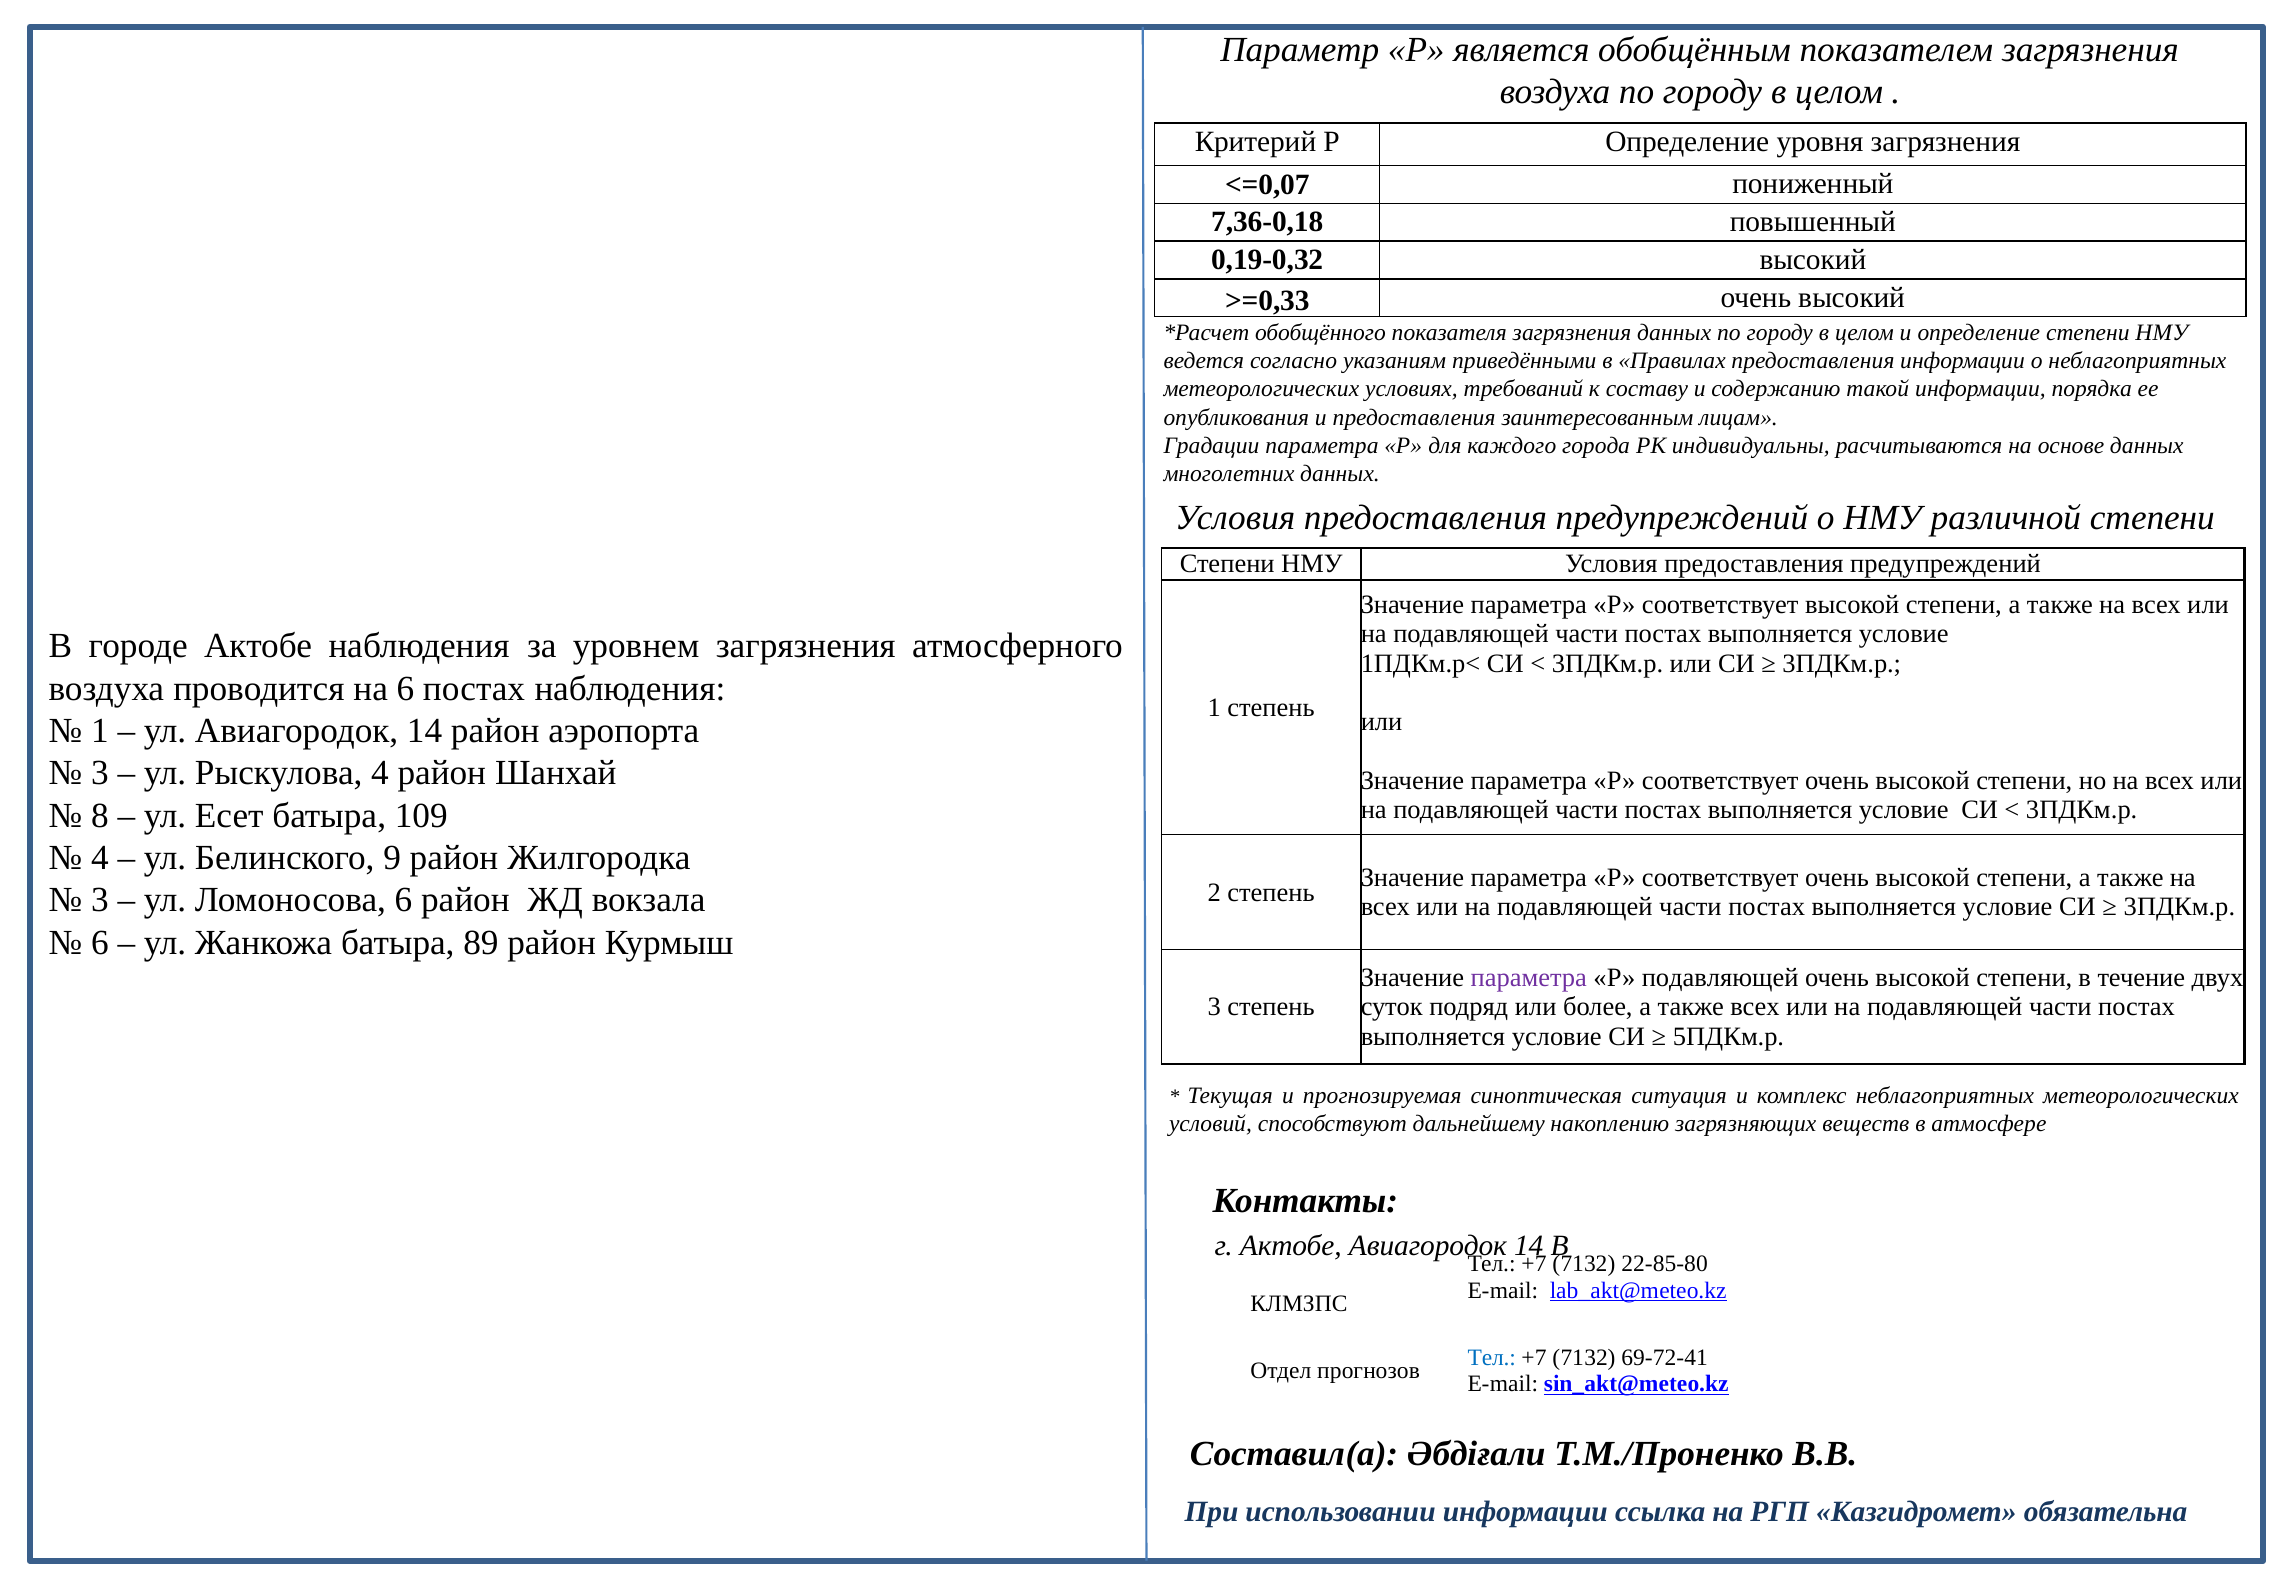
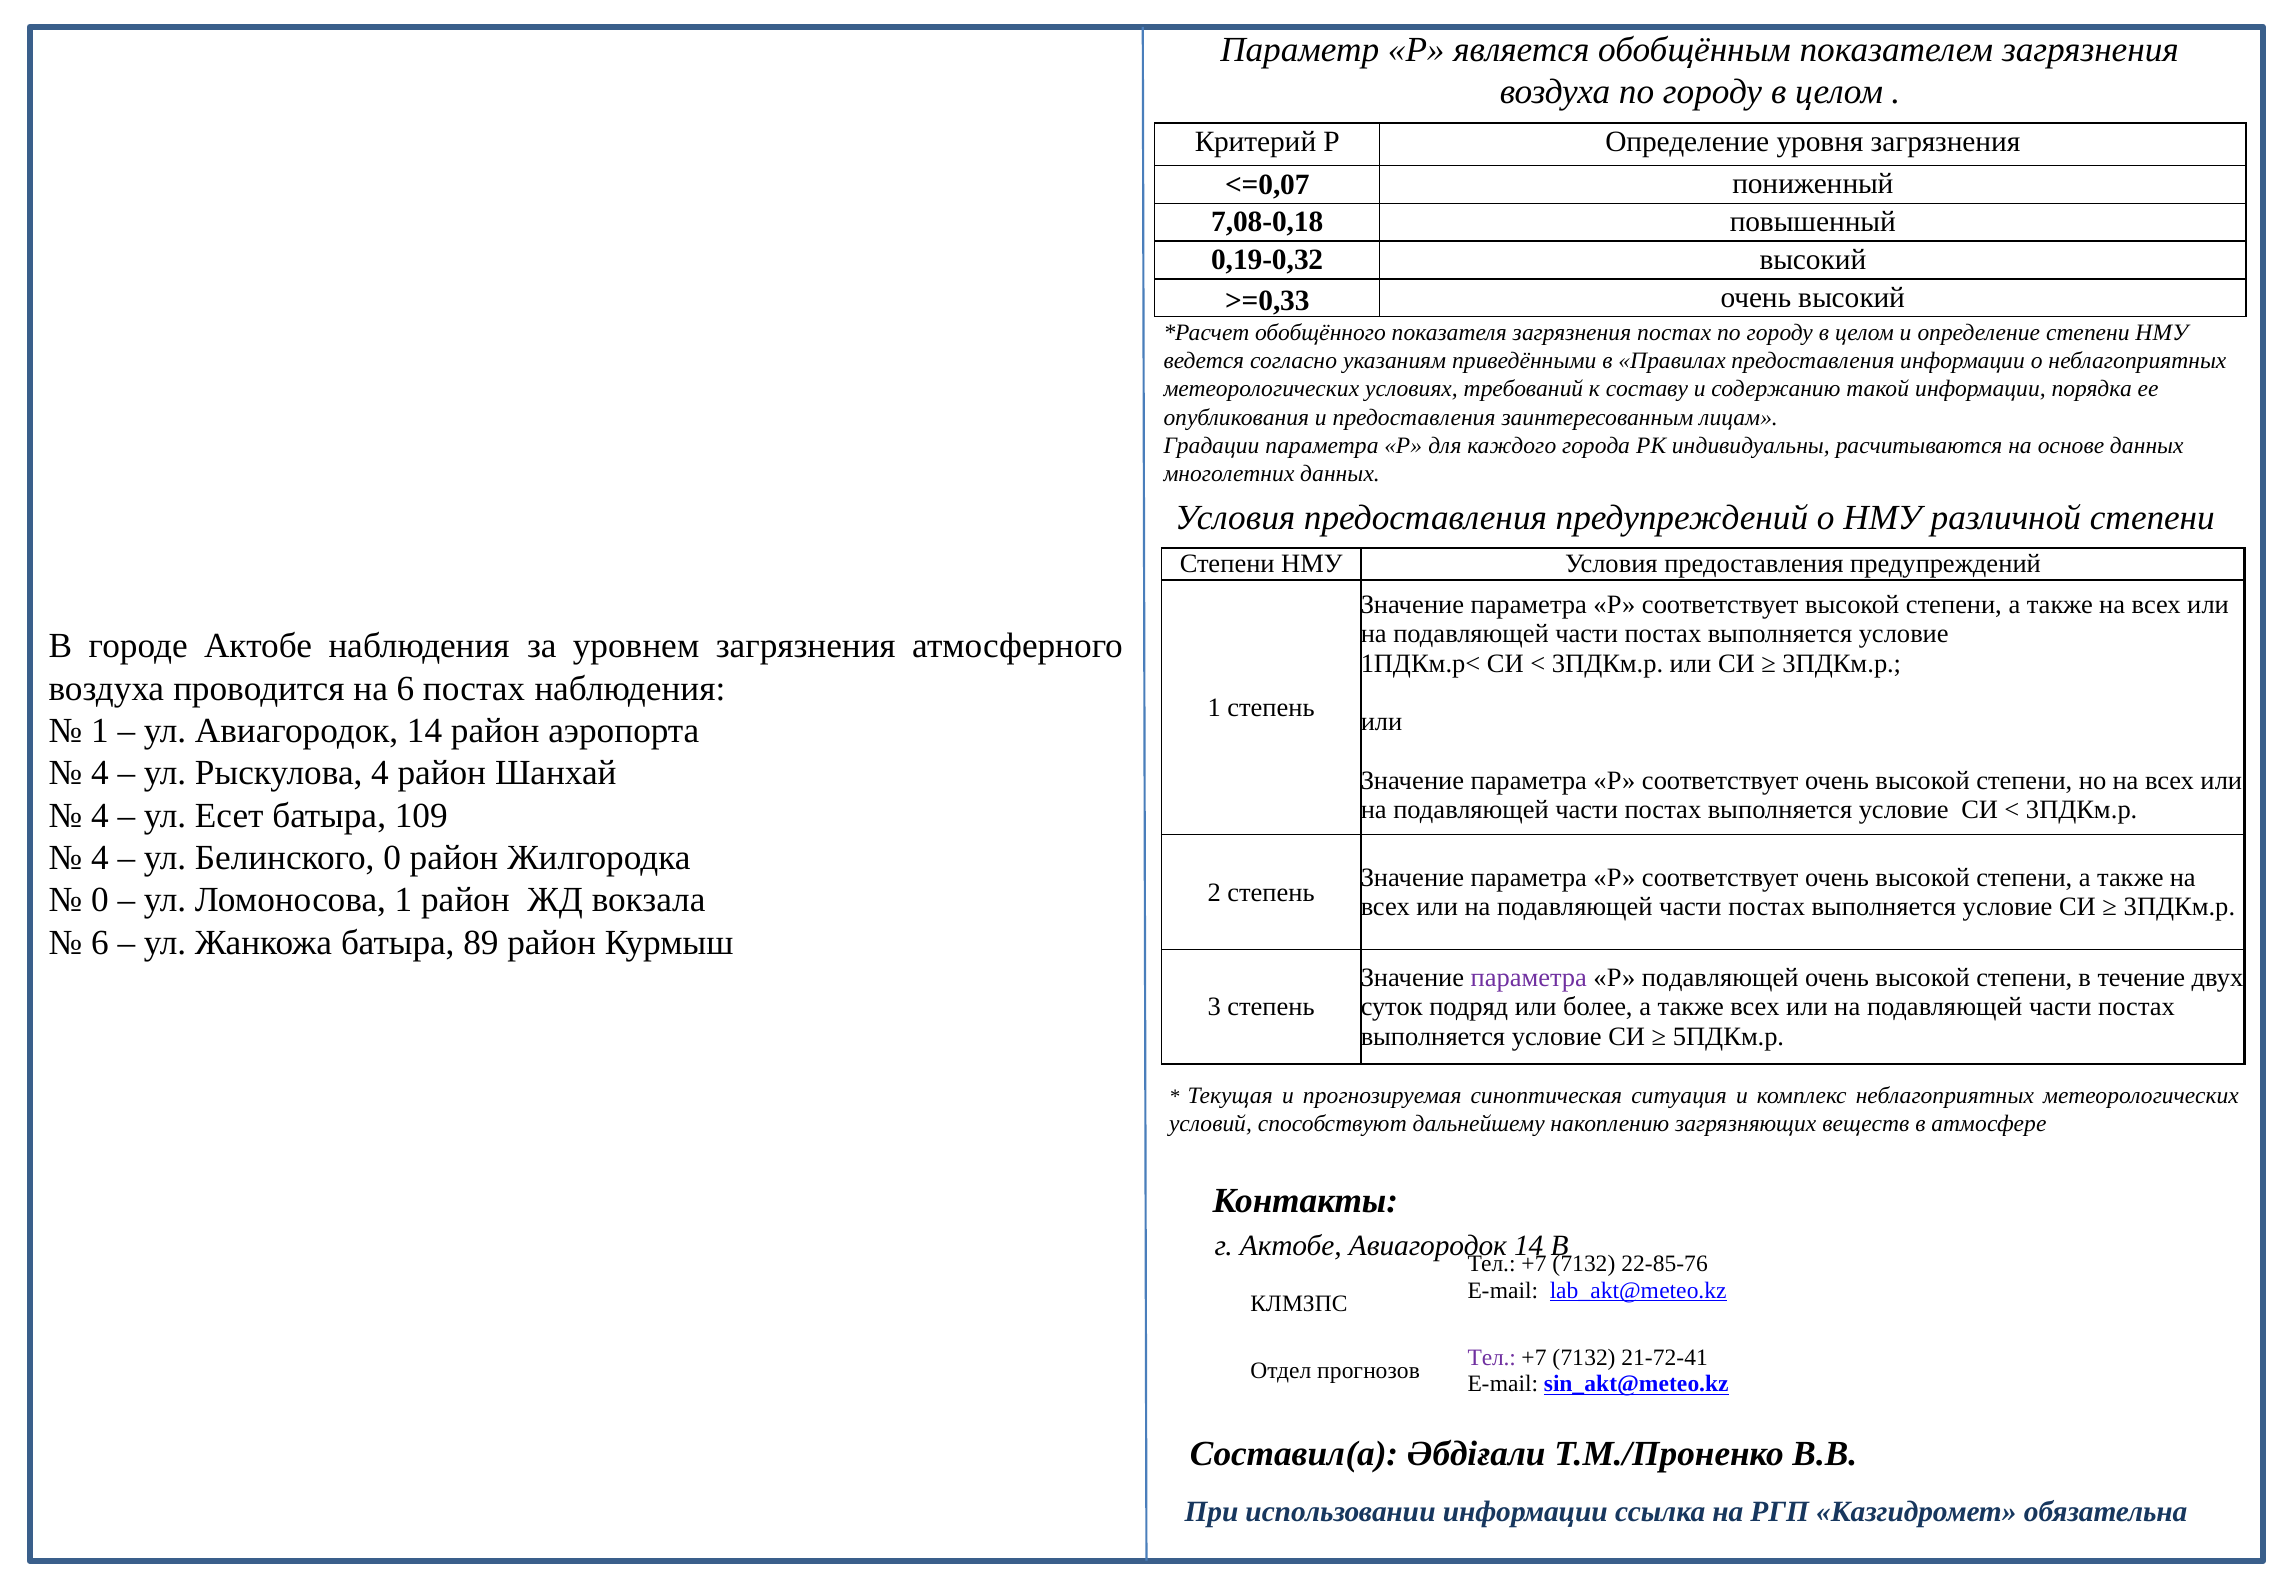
7,36-0,18: 7,36-0,18 -> 7,08-0,18
загрязнения данных: данных -> постах
3 at (100, 773): 3 -> 4
8 at (100, 815): 8 -> 4
Белинского 9: 9 -> 0
3 at (100, 900): 3 -> 0
Ломоносова 6: 6 -> 1
22-85-80: 22-85-80 -> 22-85-76
Тел at (1492, 1357) colour: blue -> purple
69-72-41: 69-72-41 -> 21-72-41
